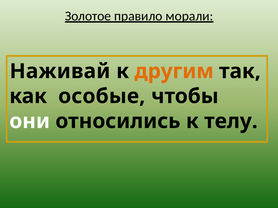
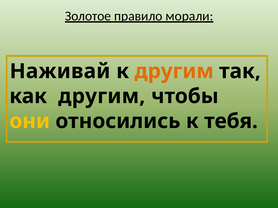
как особые: особые -> другим
они colour: white -> yellow
телу: телу -> тебя
